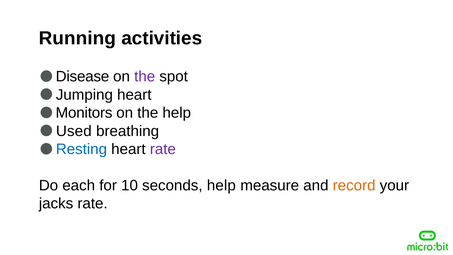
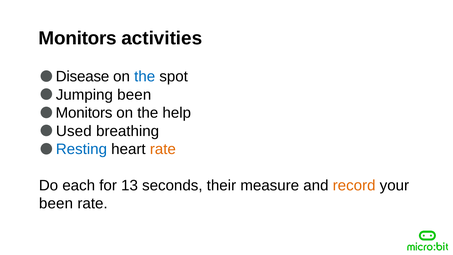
Running at (78, 38): Running -> Monitors
the at (145, 77) colour: purple -> blue
Jumping heart: heart -> been
rate at (163, 149) colour: purple -> orange
10: 10 -> 13
seconds help: help -> their
jacks at (56, 203): jacks -> been
